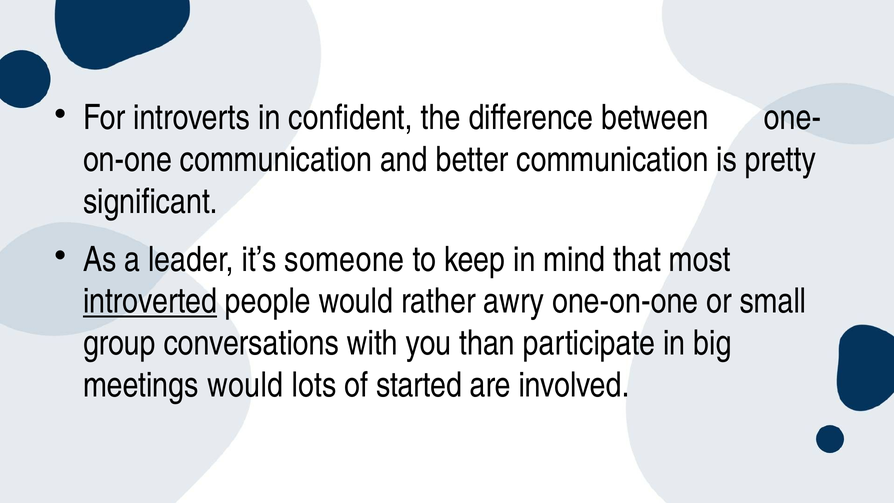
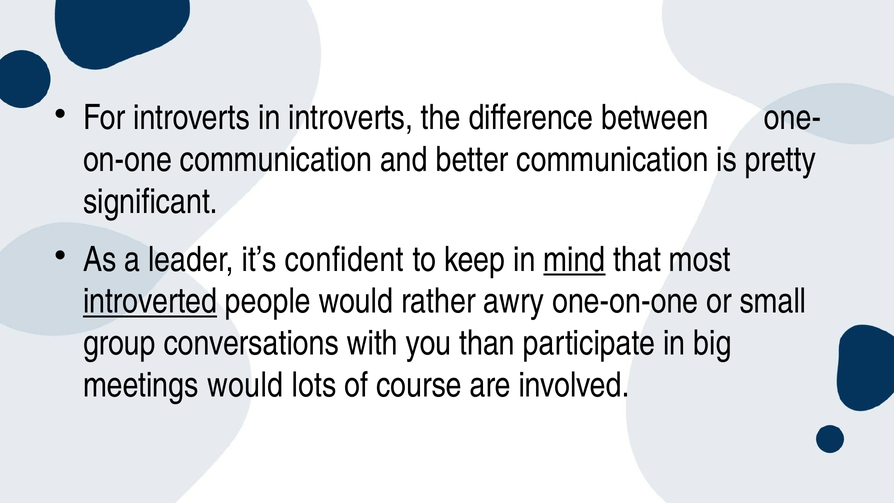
in confident: confident -> introverts
someone: someone -> confident
mind underline: none -> present
started: started -> course
